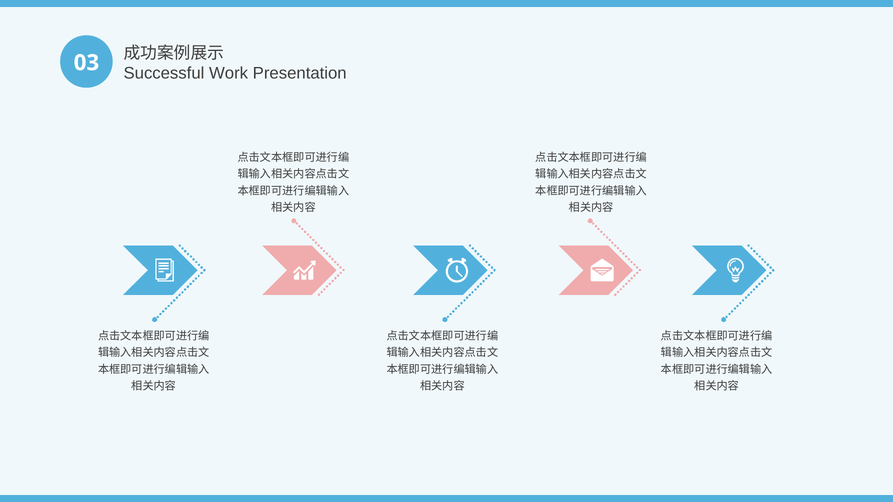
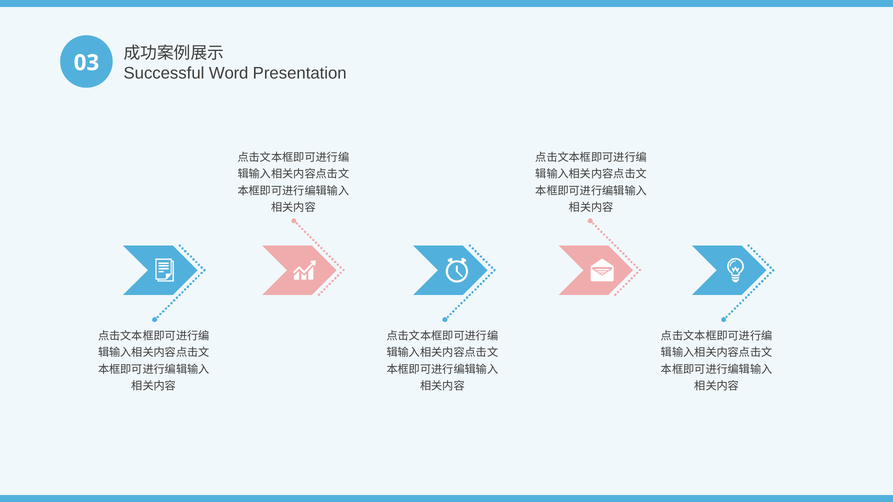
Work: Work -> Word
